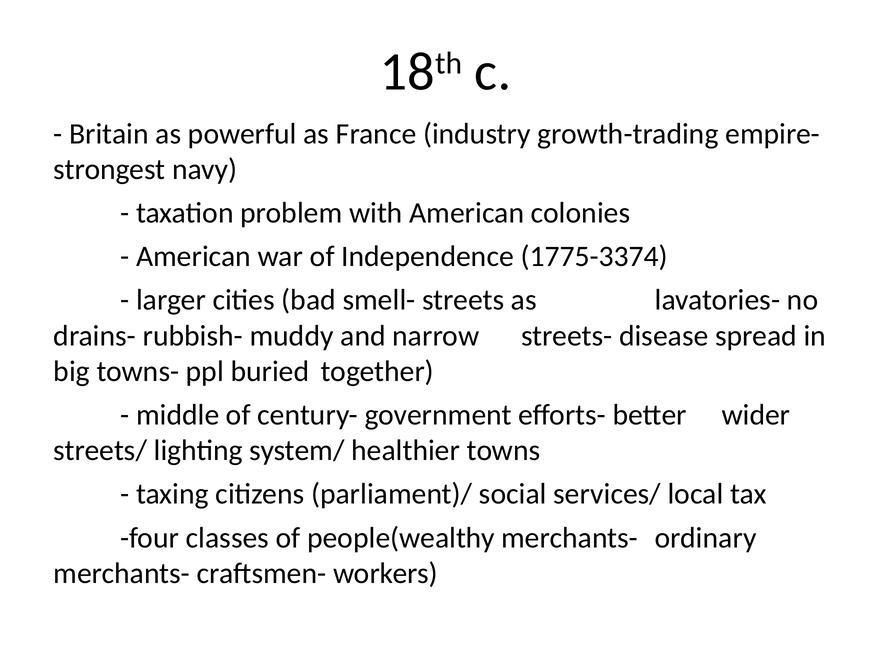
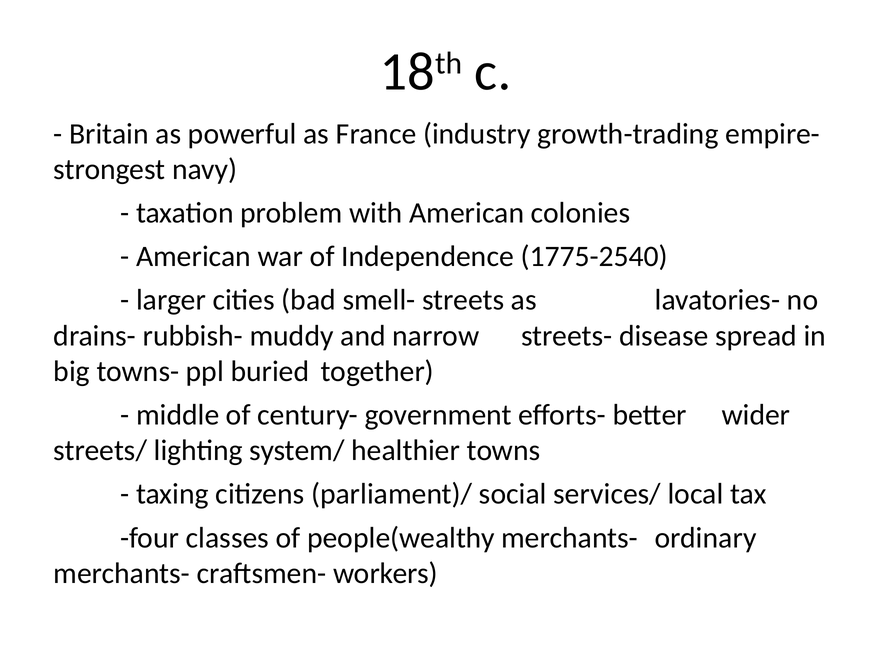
1775-3374: 1775-3374 -> 1775-2540
